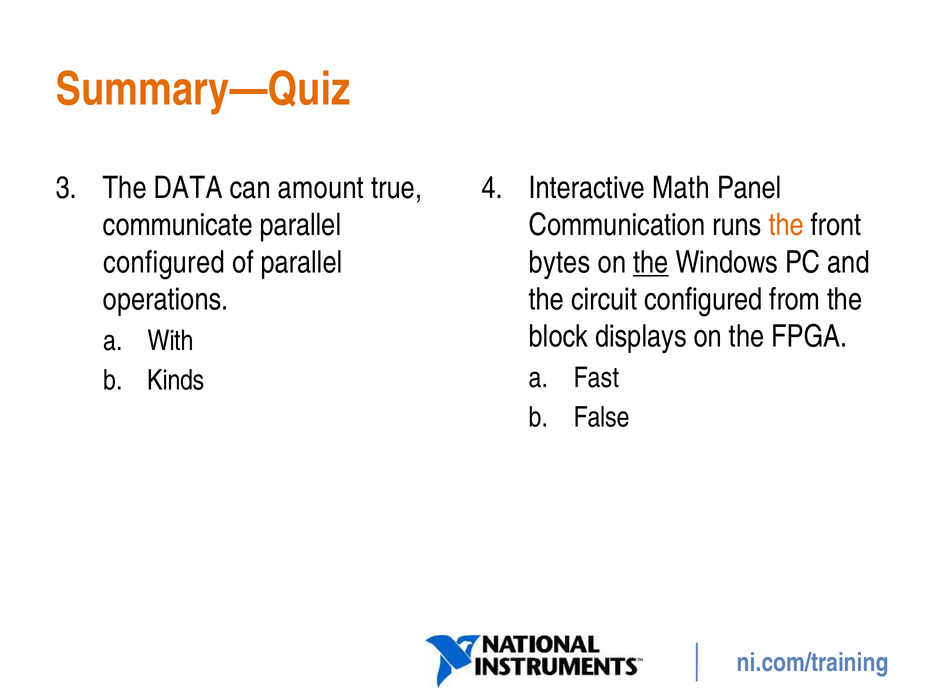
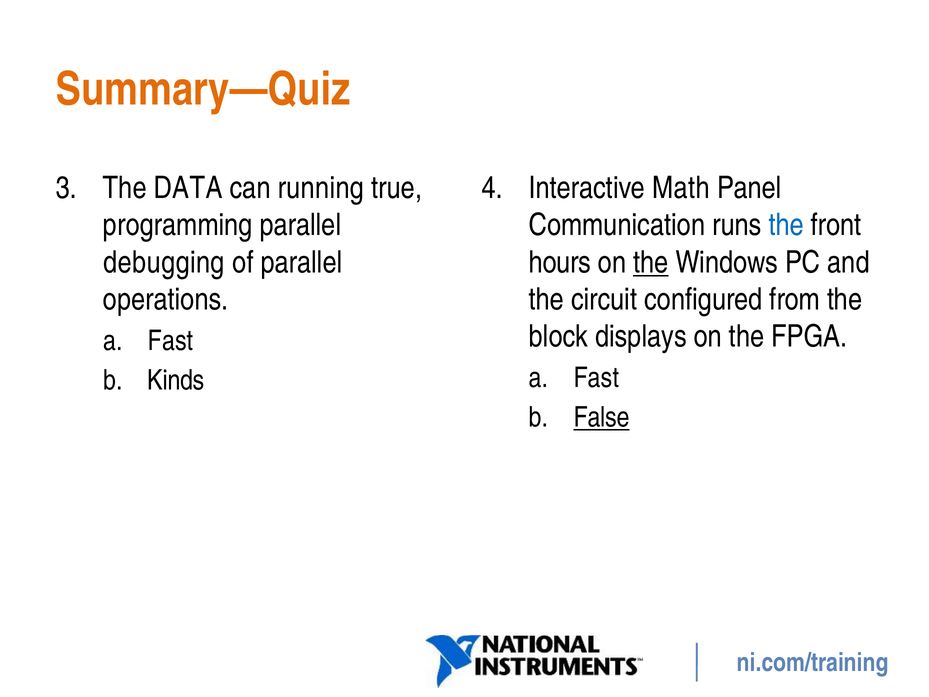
amount: amount -> running
communicate: communicate -> programming
the at (786, 225) colour: orange -> blue
configured at (164, 262): configured -> debugging
bytes: bytes -> hours
With at (171, 341): With -> Fast
False underline: none -> present
